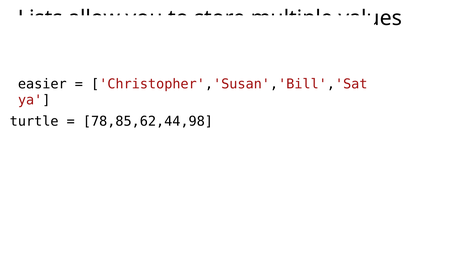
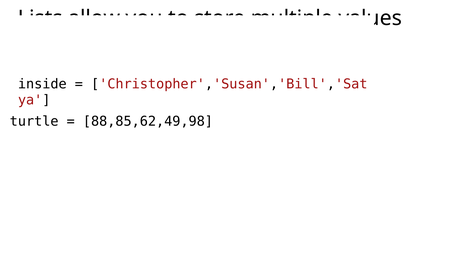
easier: easier -> inside
78,85,62,44,98: 78,85,62,44,98 -> 88,85,62,49,98
